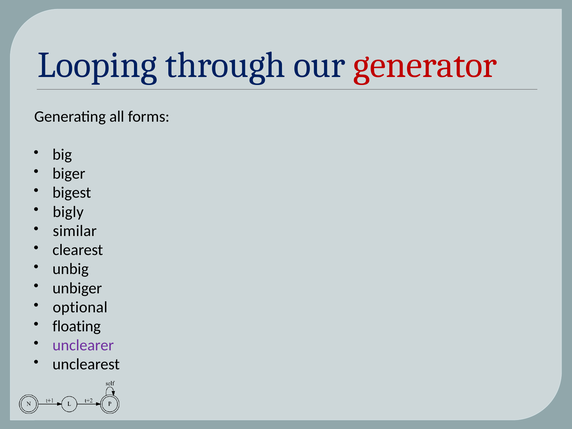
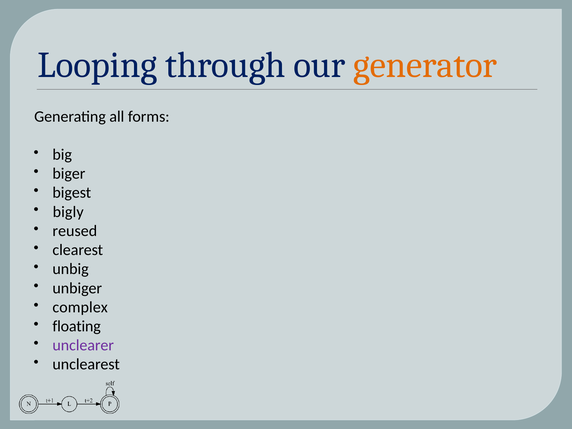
generator colour: red -> orange
similar: similar -> reused
optional: optional -> complex
